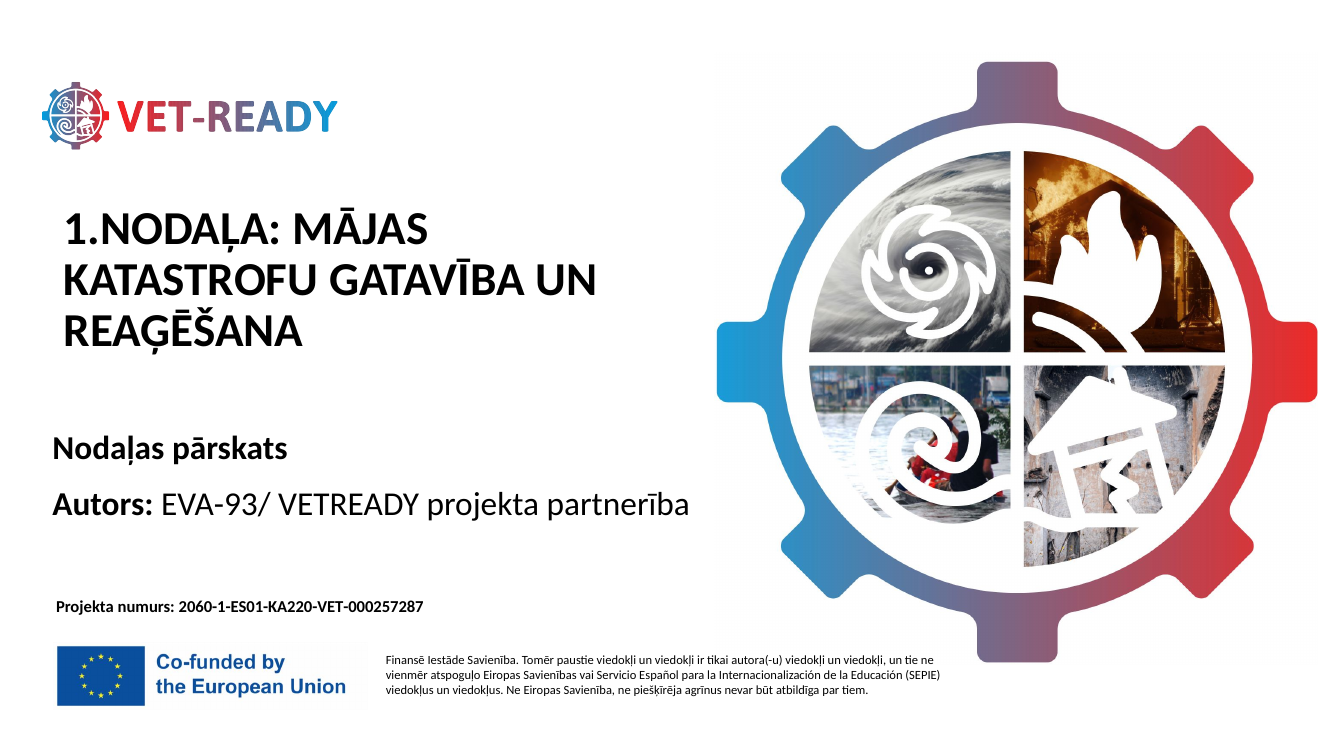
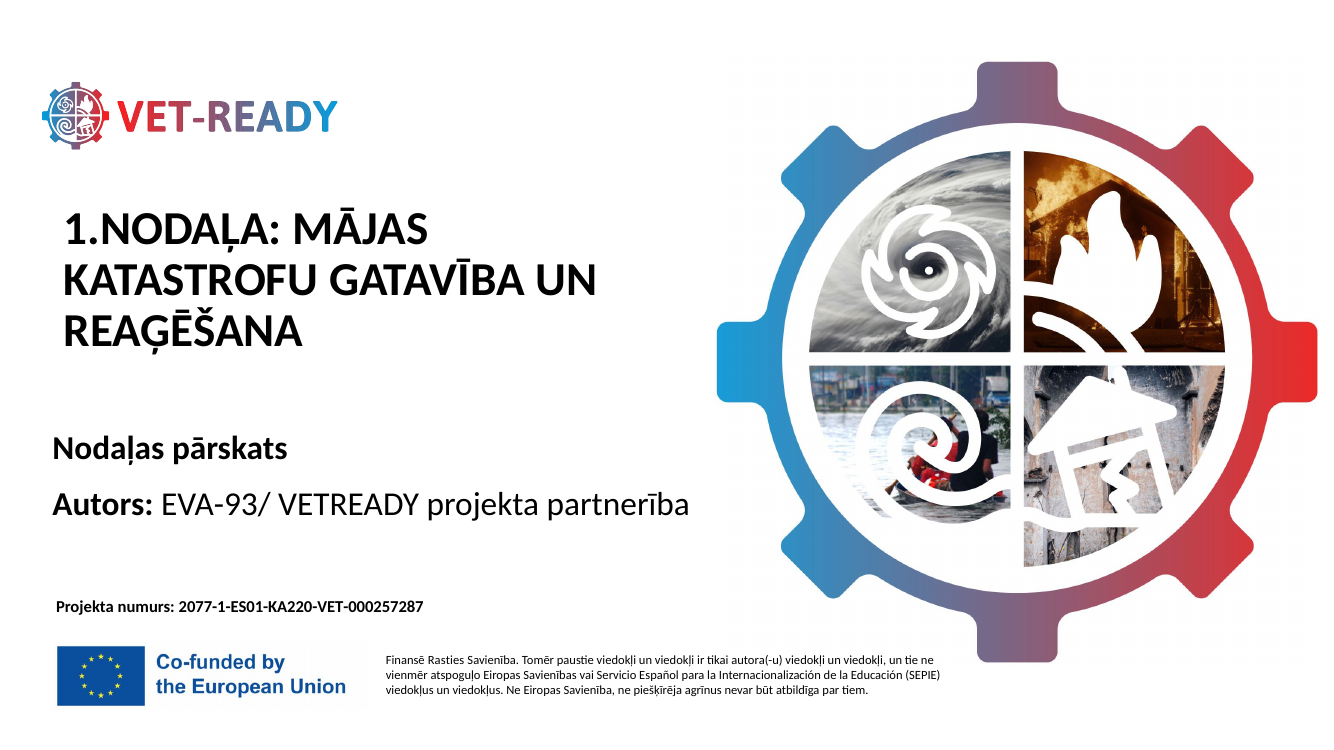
2060-1-ES01-KA220-VET-000257287: 2060-1-ES01-KA220-VET-000257287 -> 2077-1-ES01-KA220-VET-000257287
Iestāde: Iestāde -> Rasties
